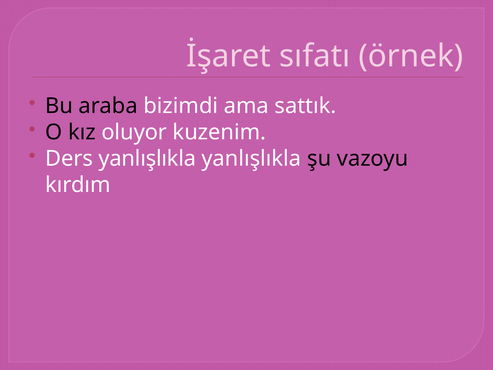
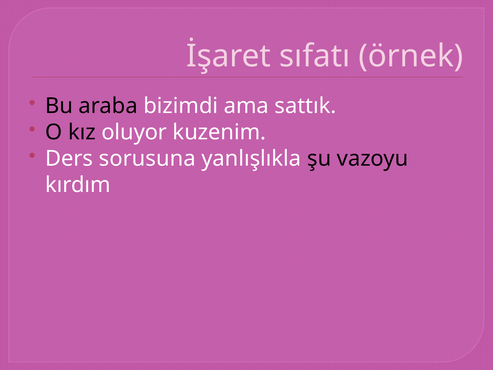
Ders yanlışlıkla: yanlışlıkla -> sorusuna
